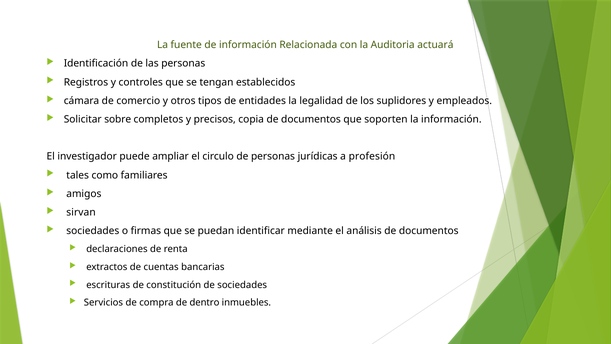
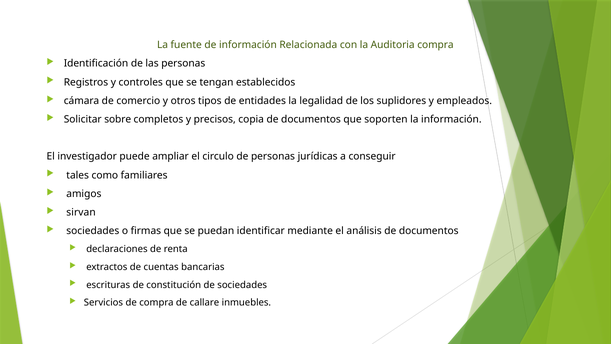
Auditoria actuará: actuará -> compra
profesión: profesión -> conseguir
dentro: dentro -> callare
